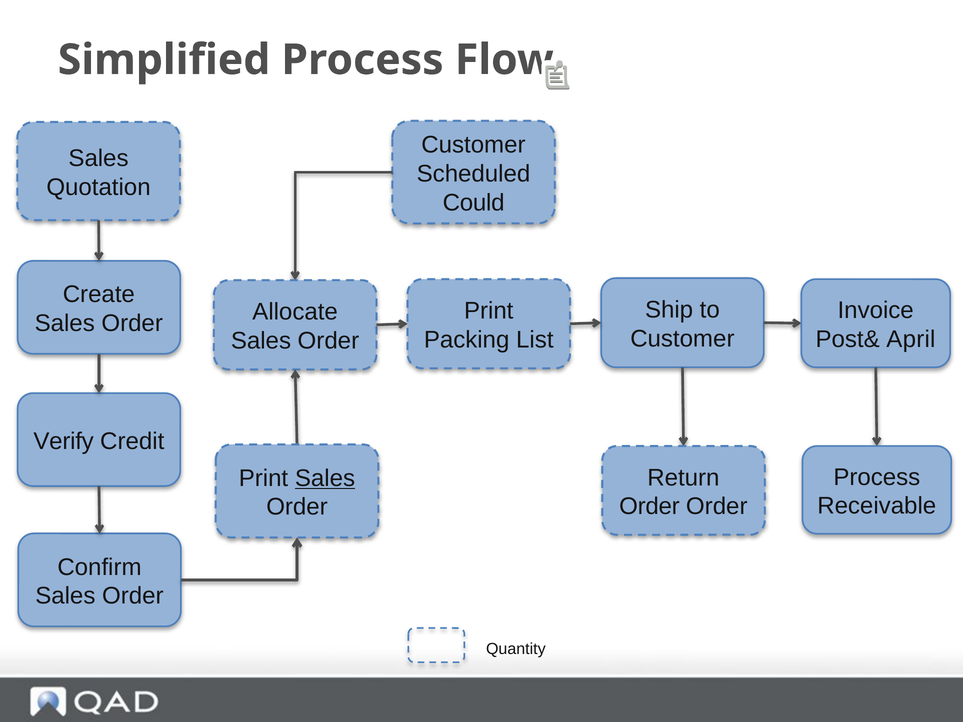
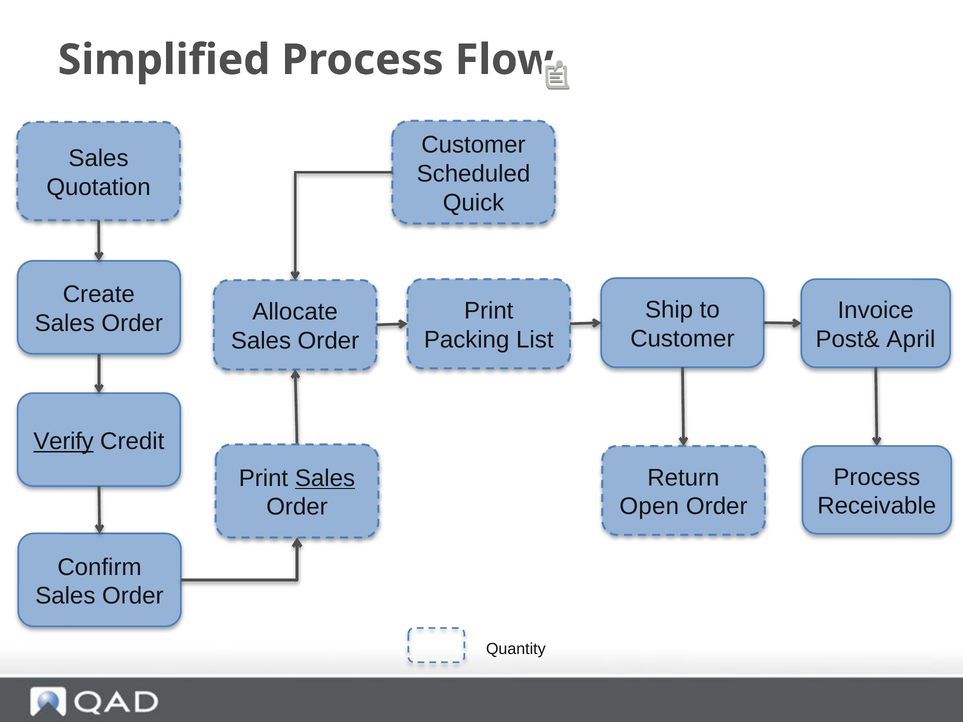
Could: Could -> Quick
Verify underline: none -> present
Order at (649, 507): Order -> Open
